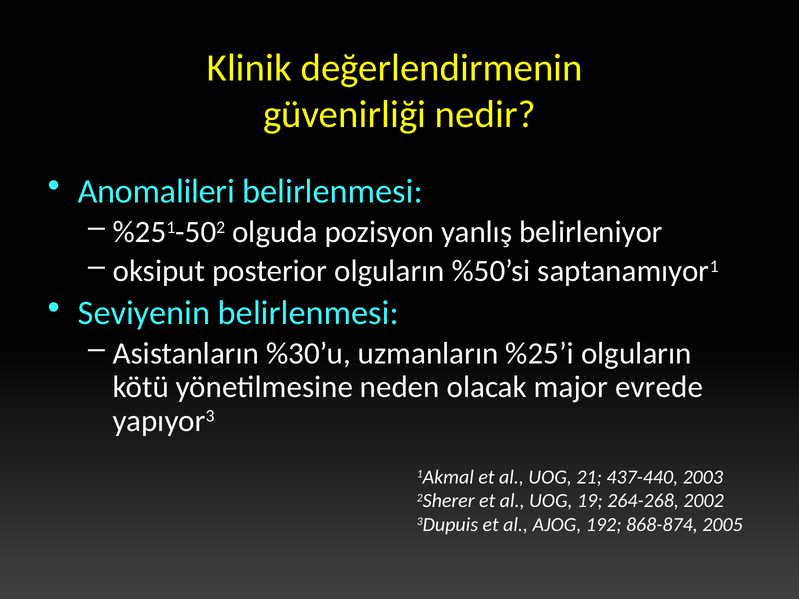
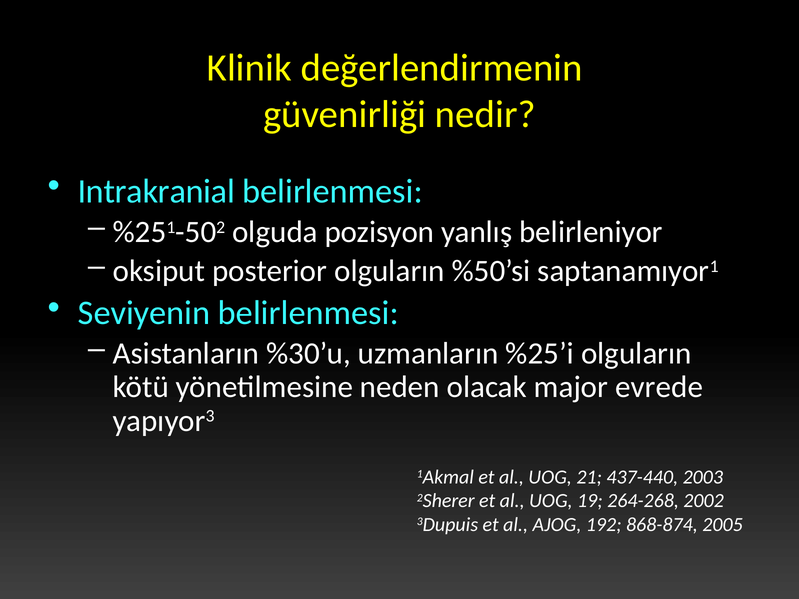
Anomalileri: Anomalileri -> Intrakranial
